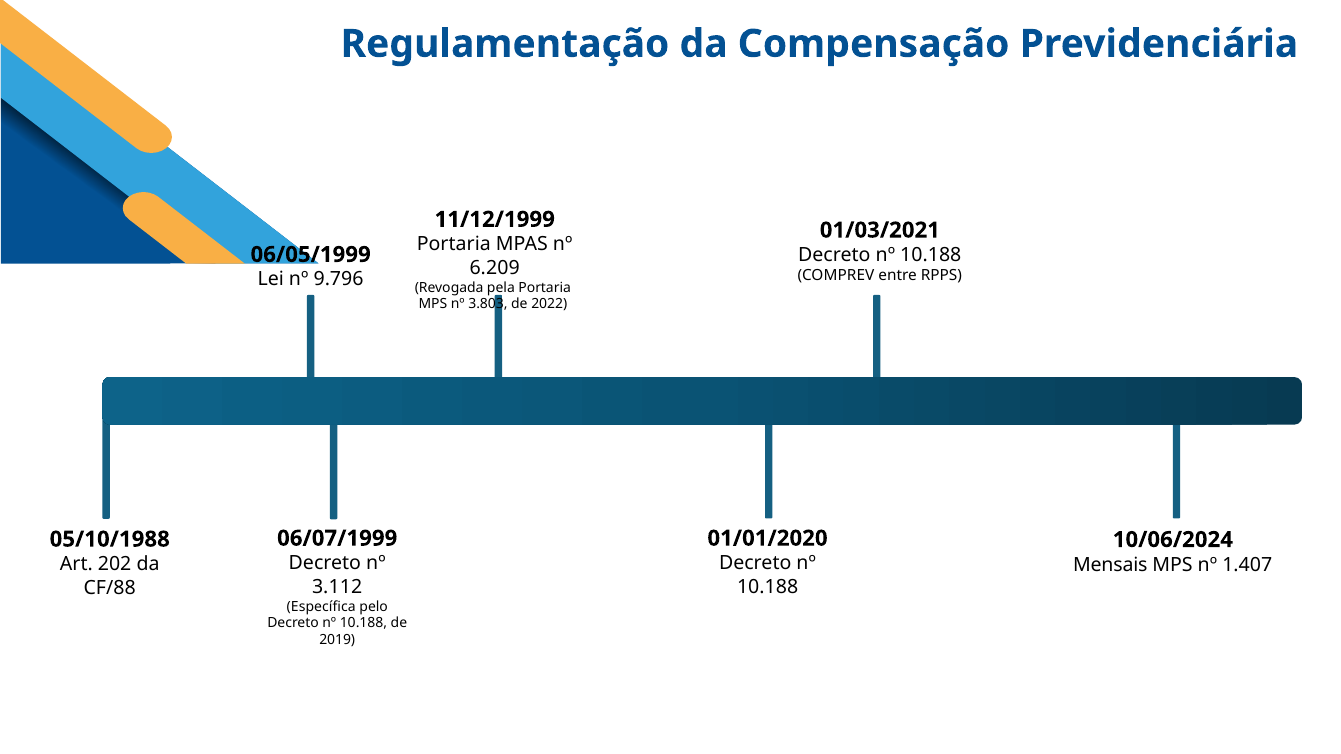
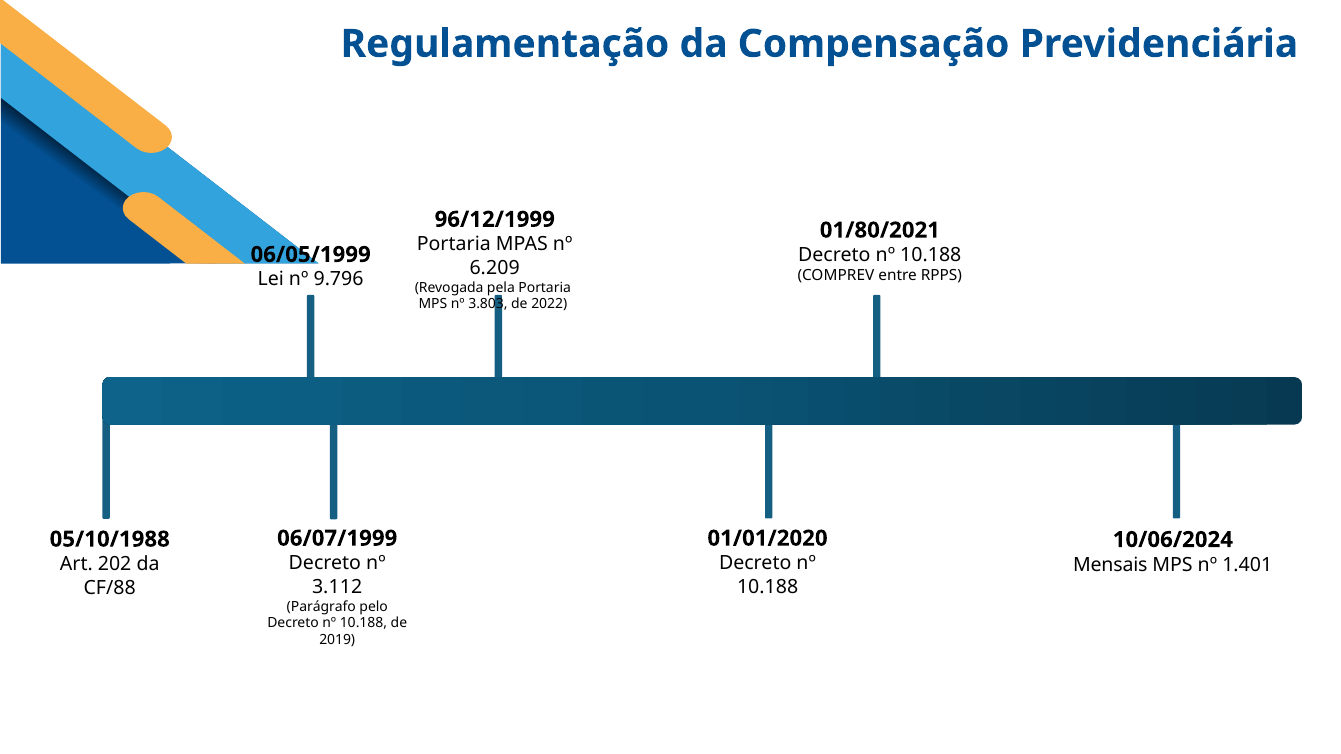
11/12/1999: 11/12/1999 -> 96/12/1999
01/03/2021: 01/03/2021 -> 01/80/2021
1.407: 1.407 -> 1.401
Específica: Específica -> Parágrafo
